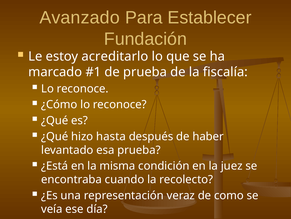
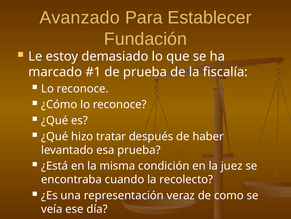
acreditarlo: acreditarlo -> demasiado
hasta: hasta -> tratar
